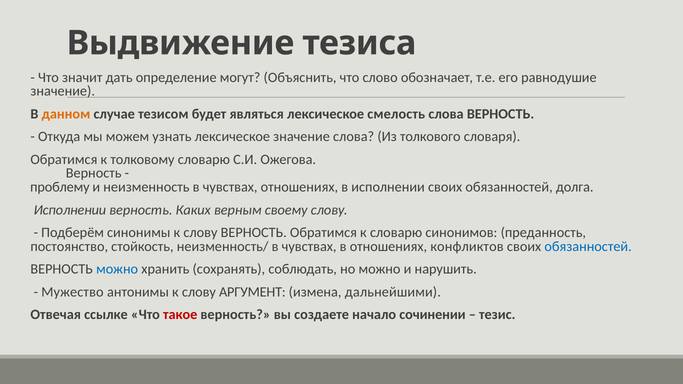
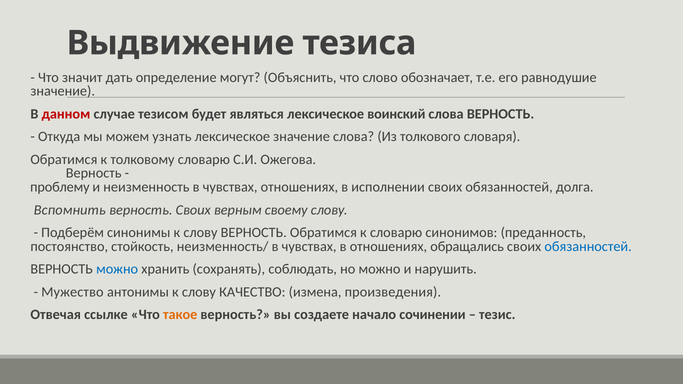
данном colour: orange -> red
смелость: смелость -> воинский
Исполнении at (70, 210): Исполнении -> Вспомнить
верность Каких: Каких -> Своих
конфликтов: конфликтов -> обращались
АРГУМЕНТ: АРГУМЕНТ -> КАЧЕСТВО
дальнейшими: дальнейшими -> произведения
такое colour: red -> orange
